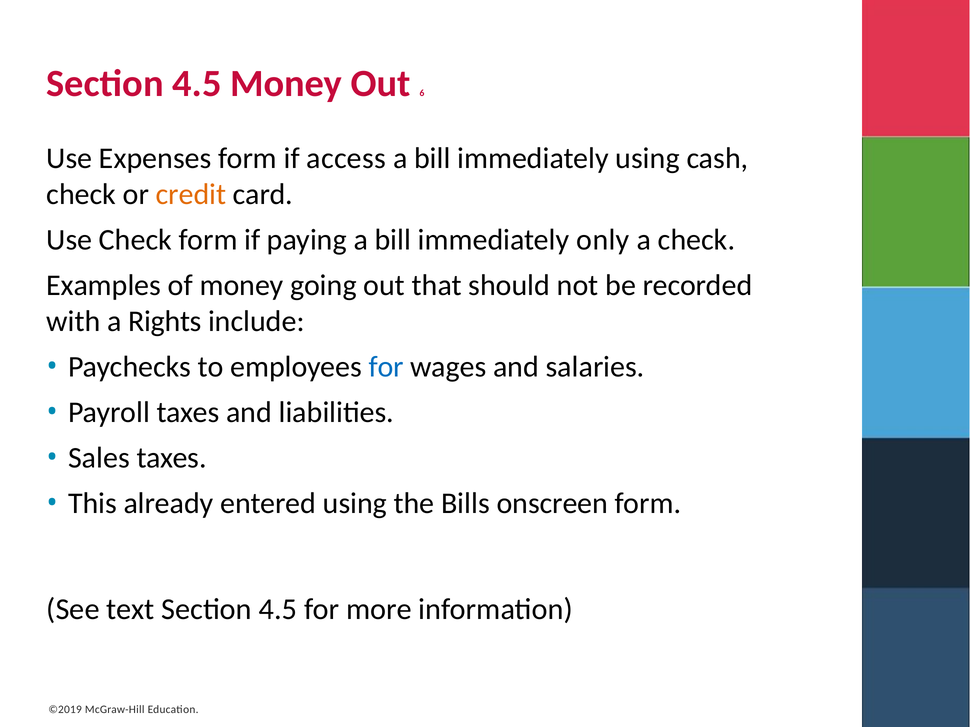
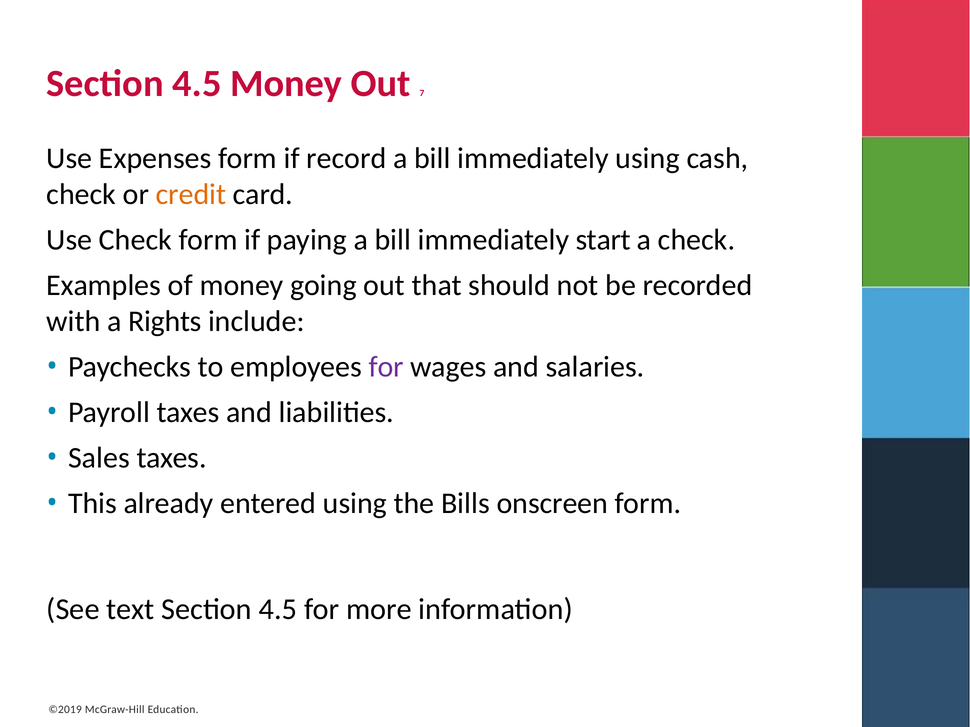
6: 6 -> 7
access: access -> record
only: only -> start
for at (386, 367) colour: blue -> purple
